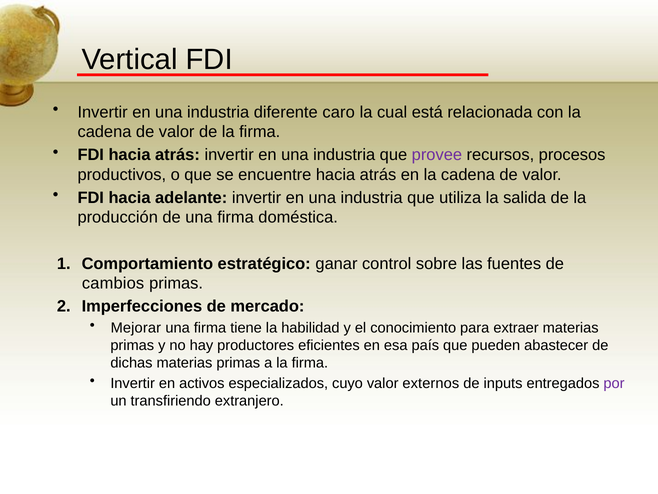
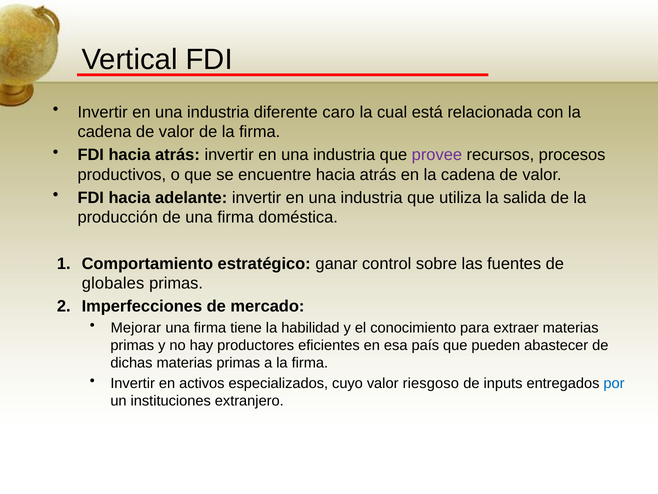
cambios: cambios -> globales
externos: externos -> riesgoso
por colour: purple -> blue
transfiriendo: transfiriendo -> instituciones
